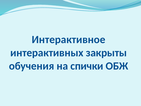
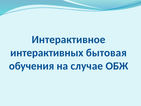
закрыты: закрыты -> бытовая
спички: спички -> случае
